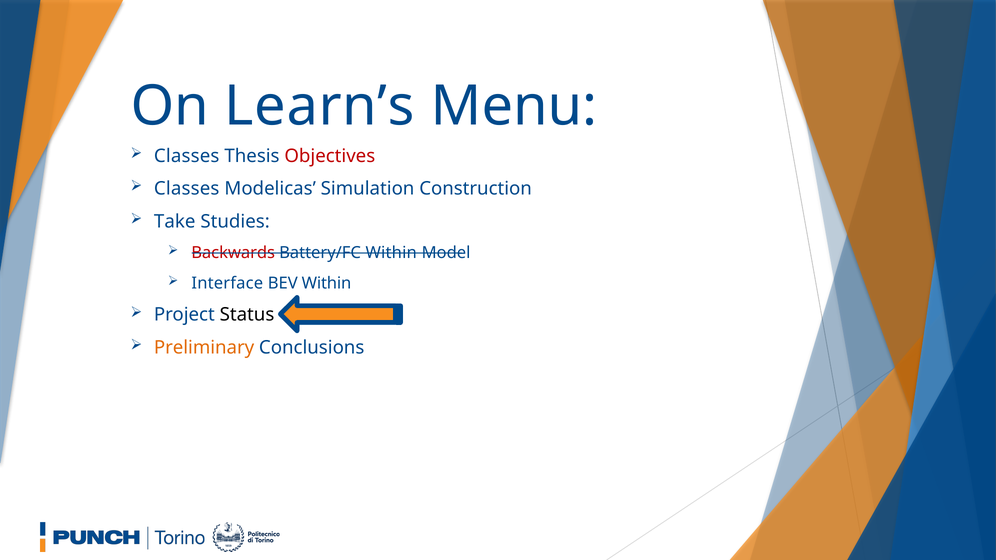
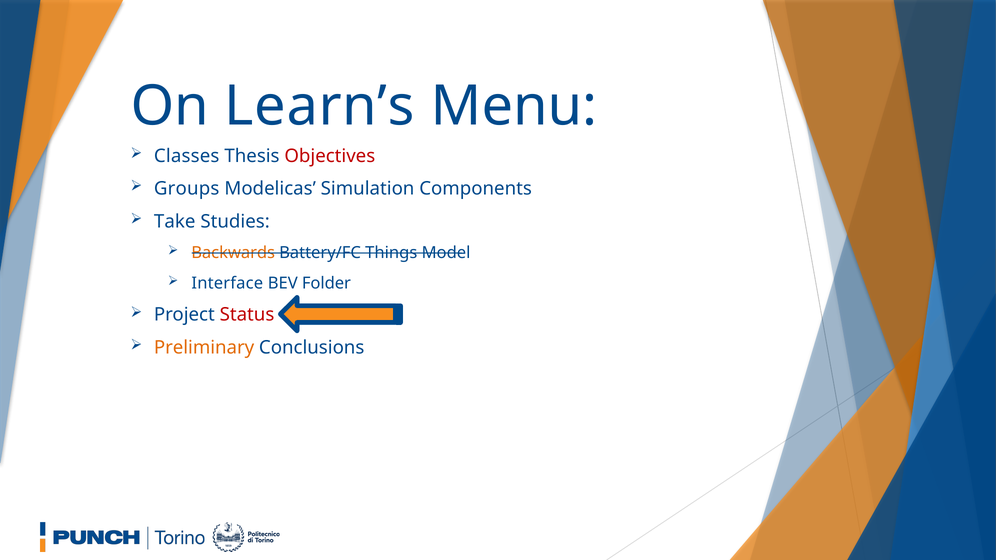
Classes at (187, 189): Classes -> Groups
Construction: Construction -> Components
Backwards colour: red -> orange
Battery/FC Within: Within -> Things
BEV Within: Within -> Folder
Status colour: black -> red
